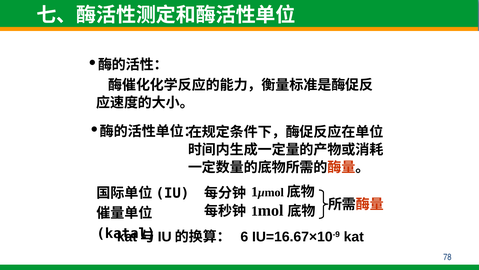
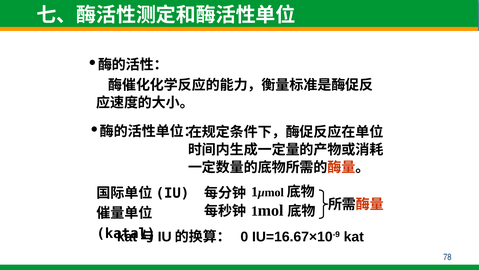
6: 6 -> 0
